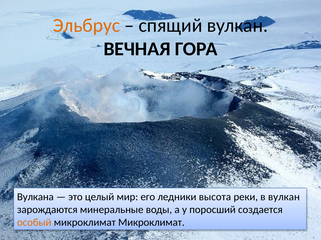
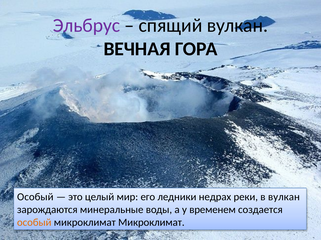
Эльбрус colour: orange -> purple
Вулкана at (35, 197): Вулкана -> Особый
высота: высота -> недрах
поросший: поросший -> временем
